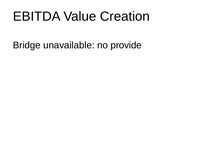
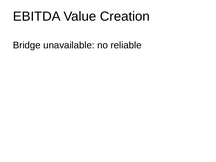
provide: provide -> reliable
